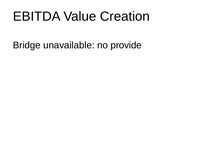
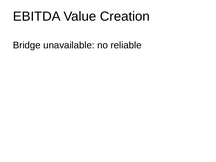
provide: provide -> reliable
